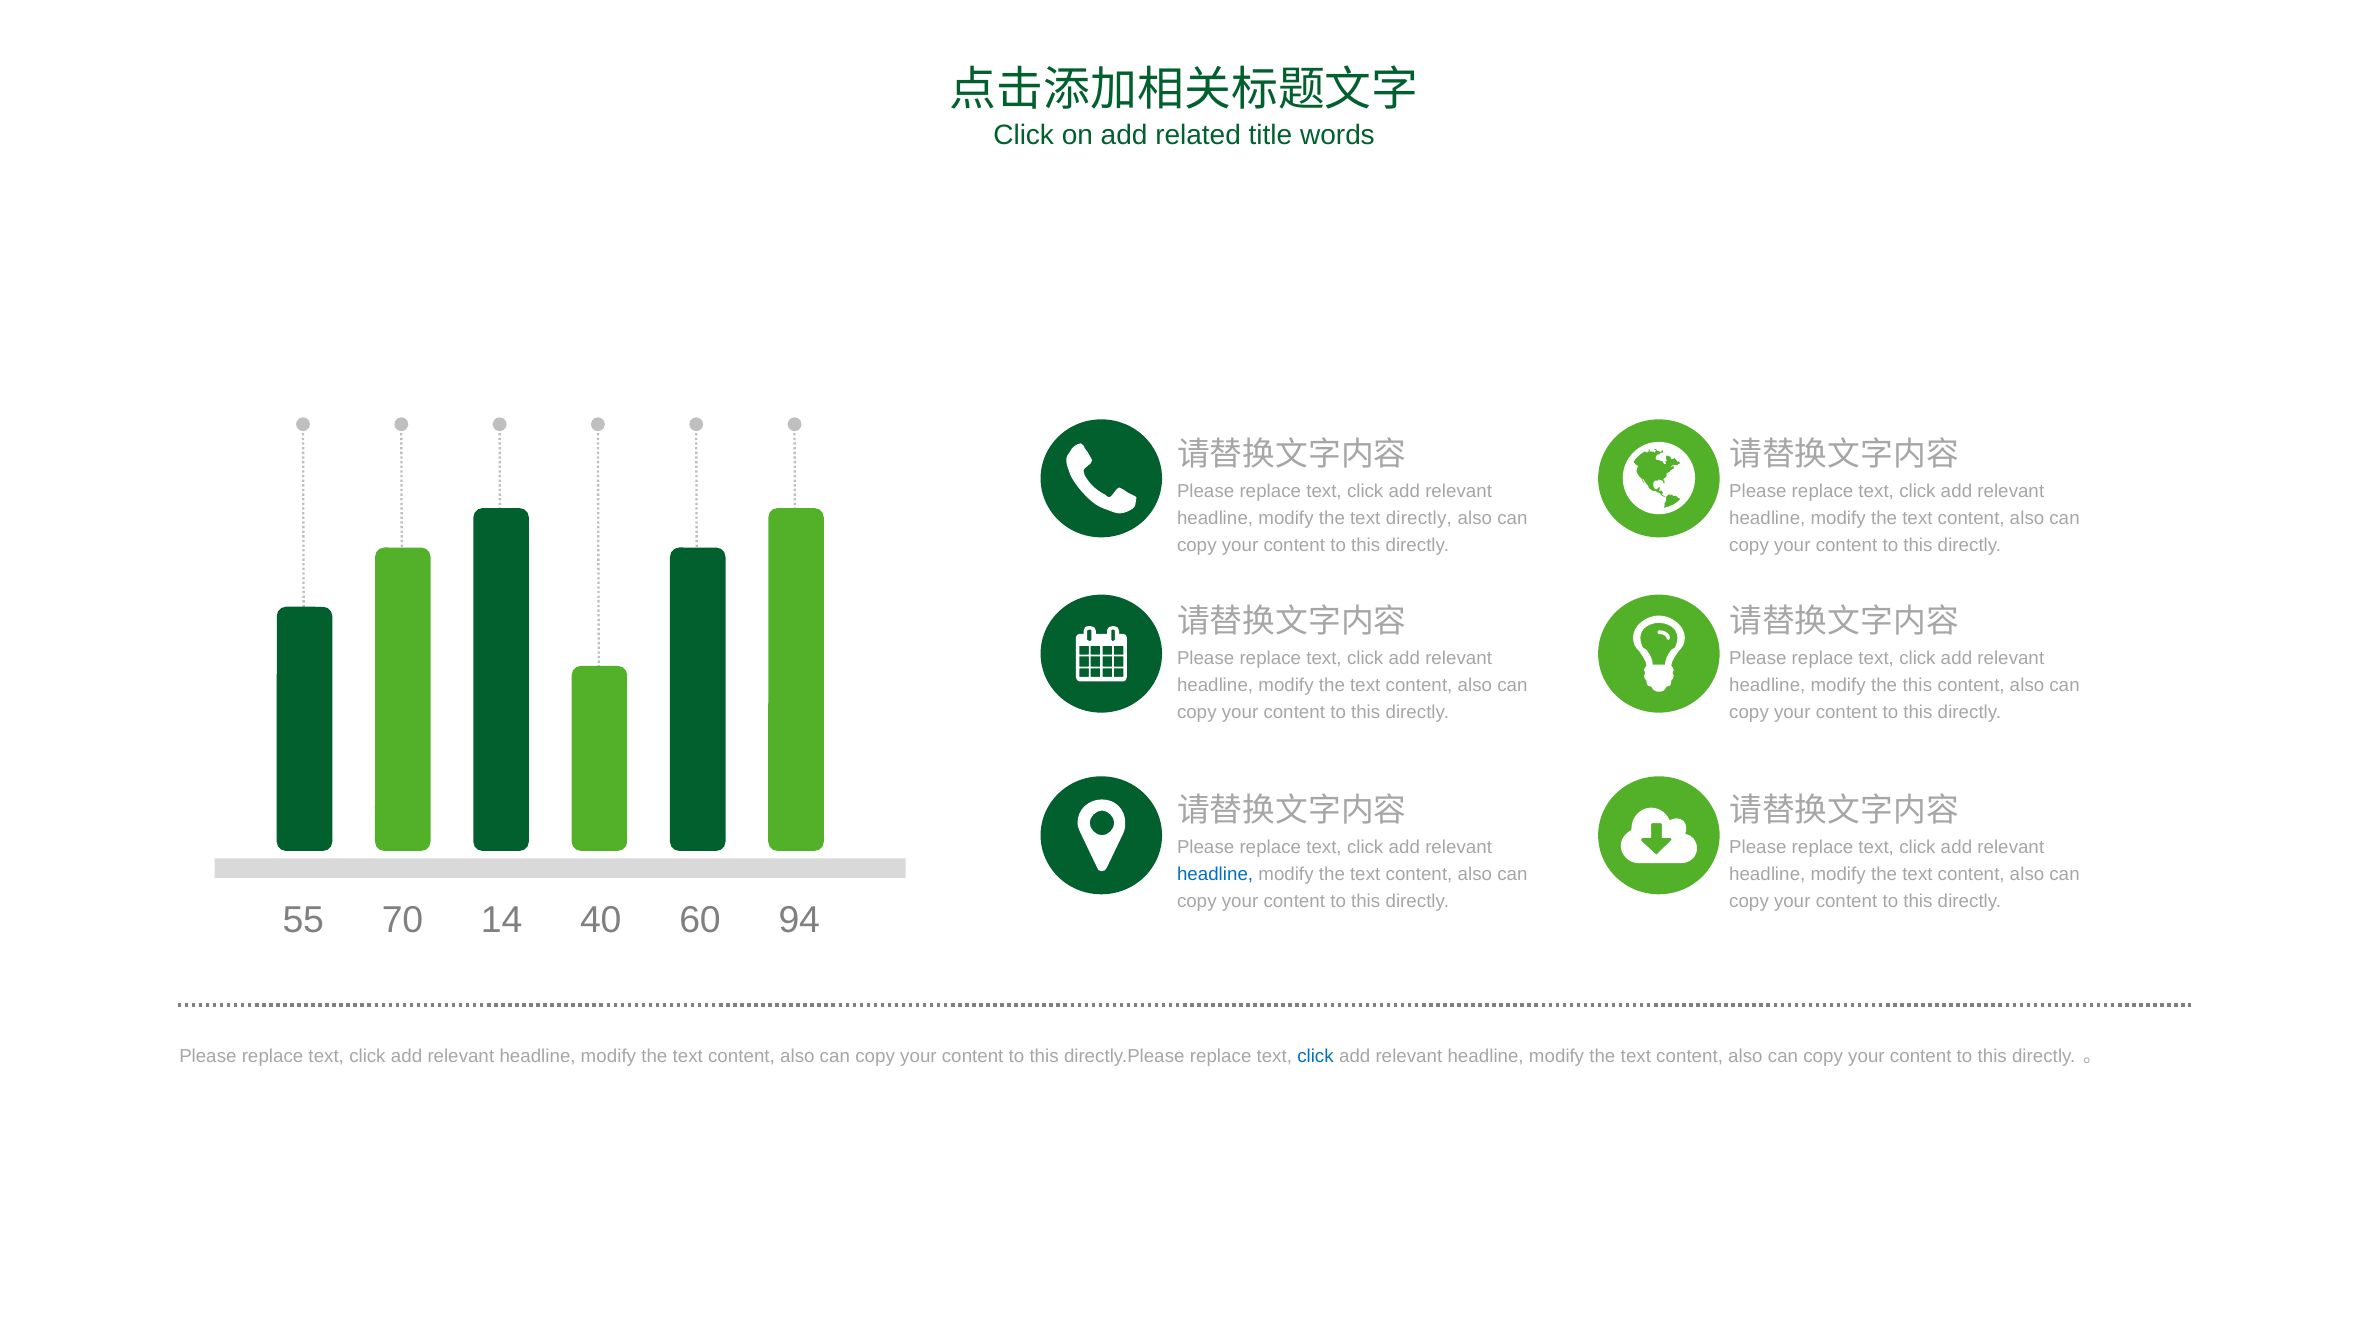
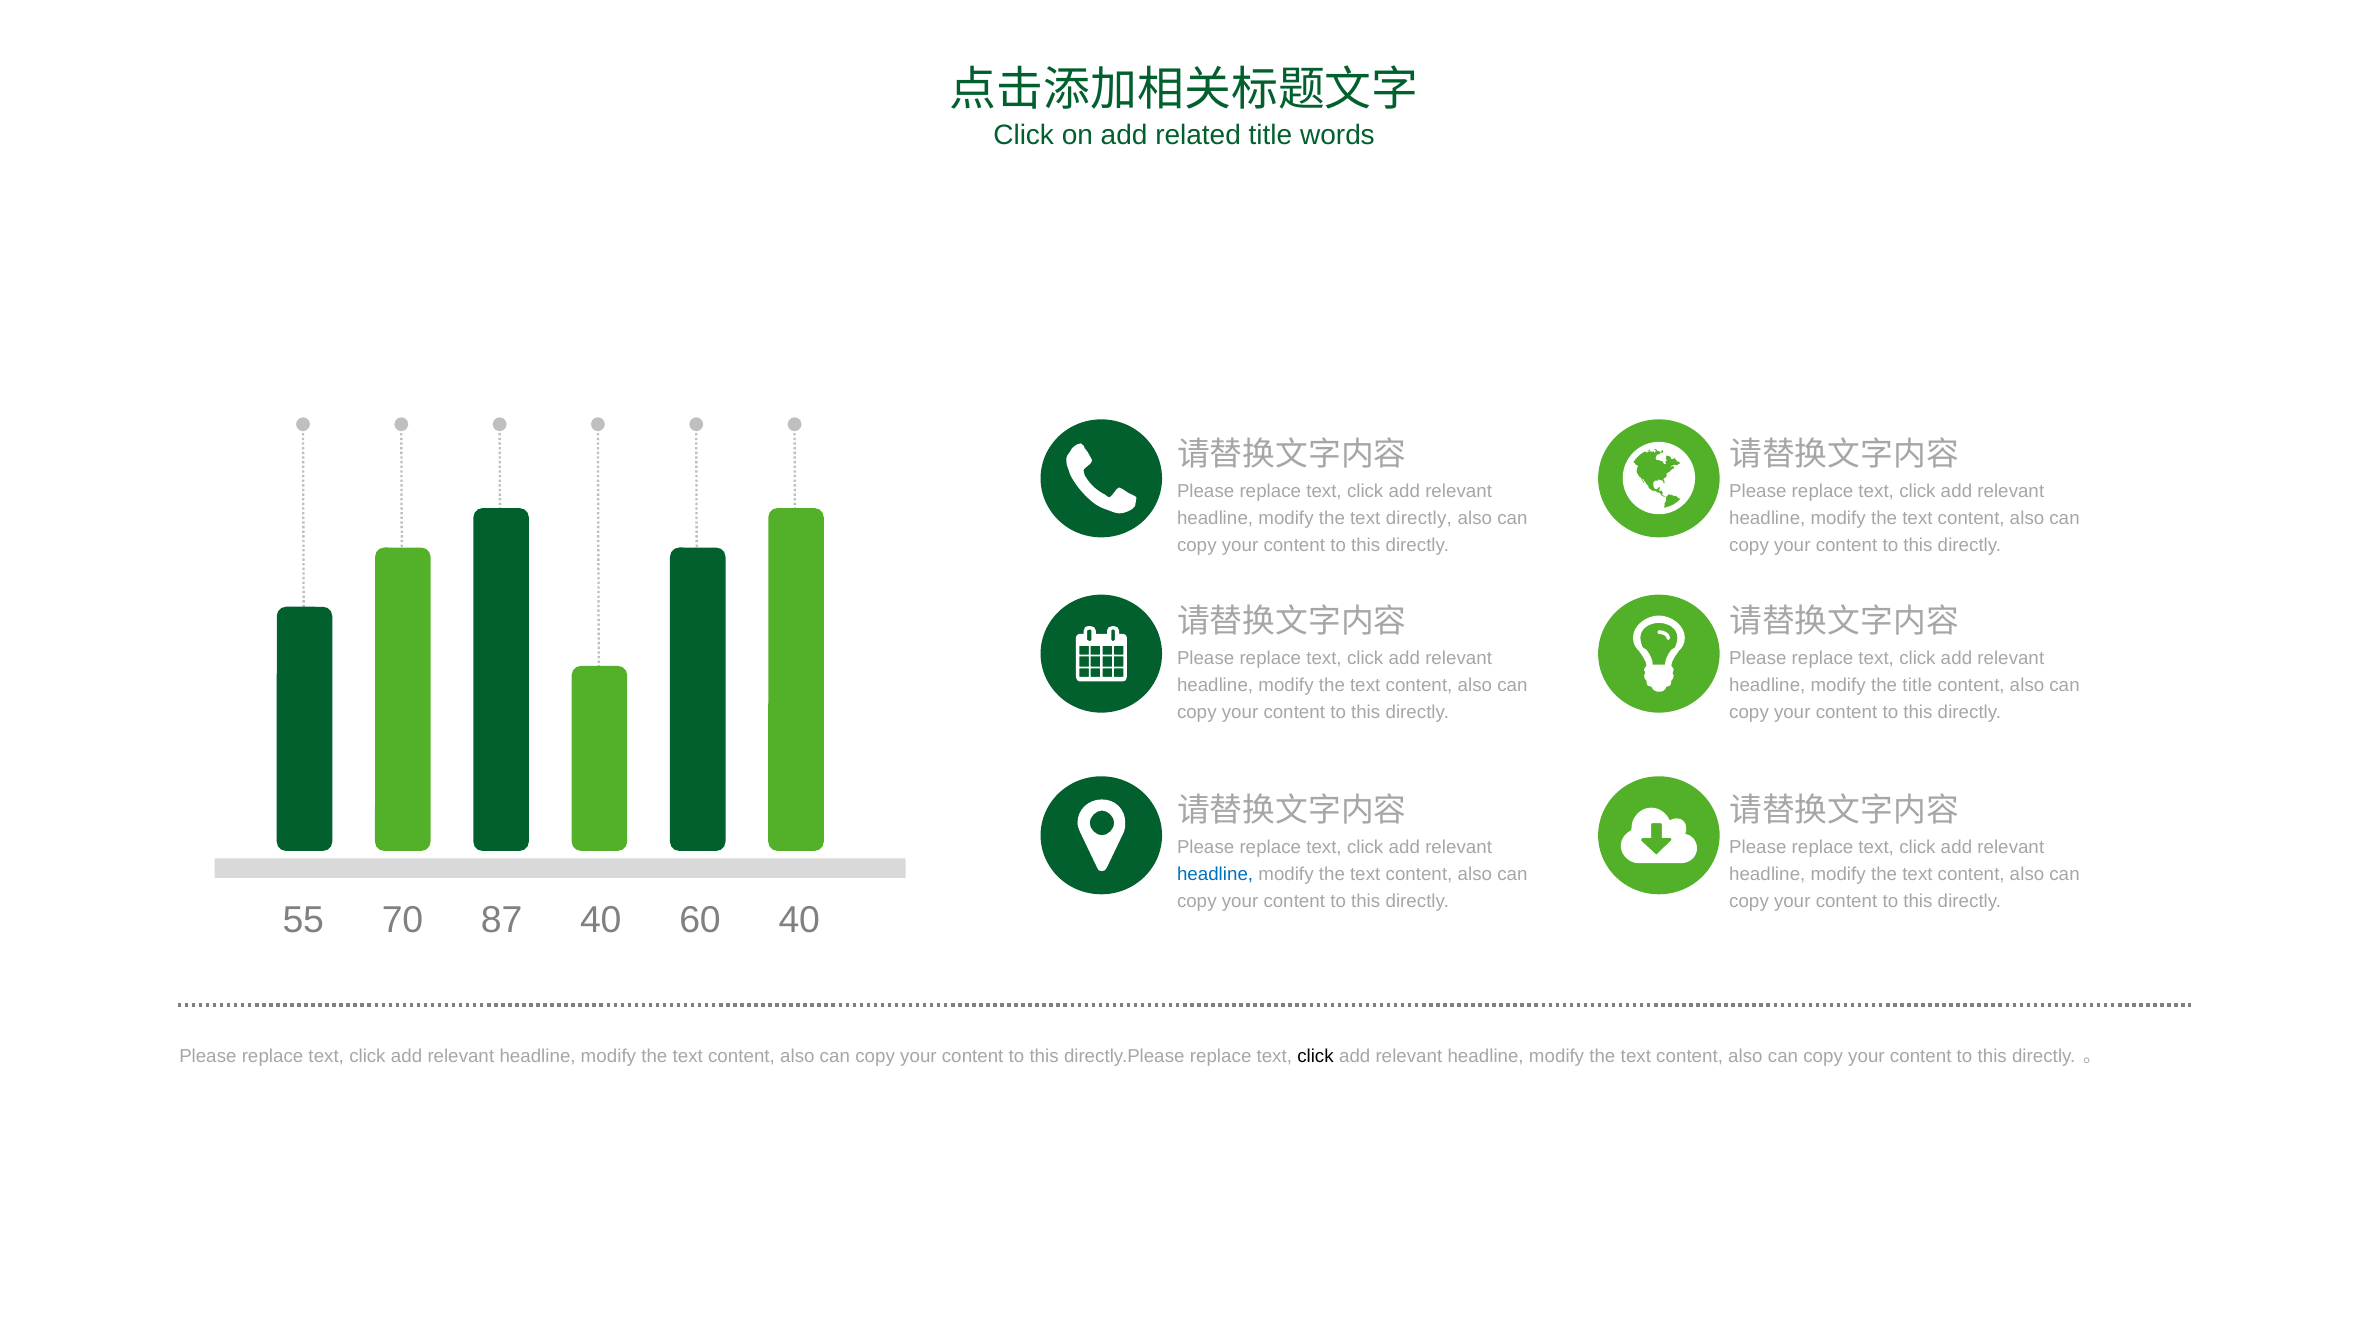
the this: this -> title
14: 14 -> 87
60 94: 94 -> 40
click at (1316, 1057) colour: blue -> black
